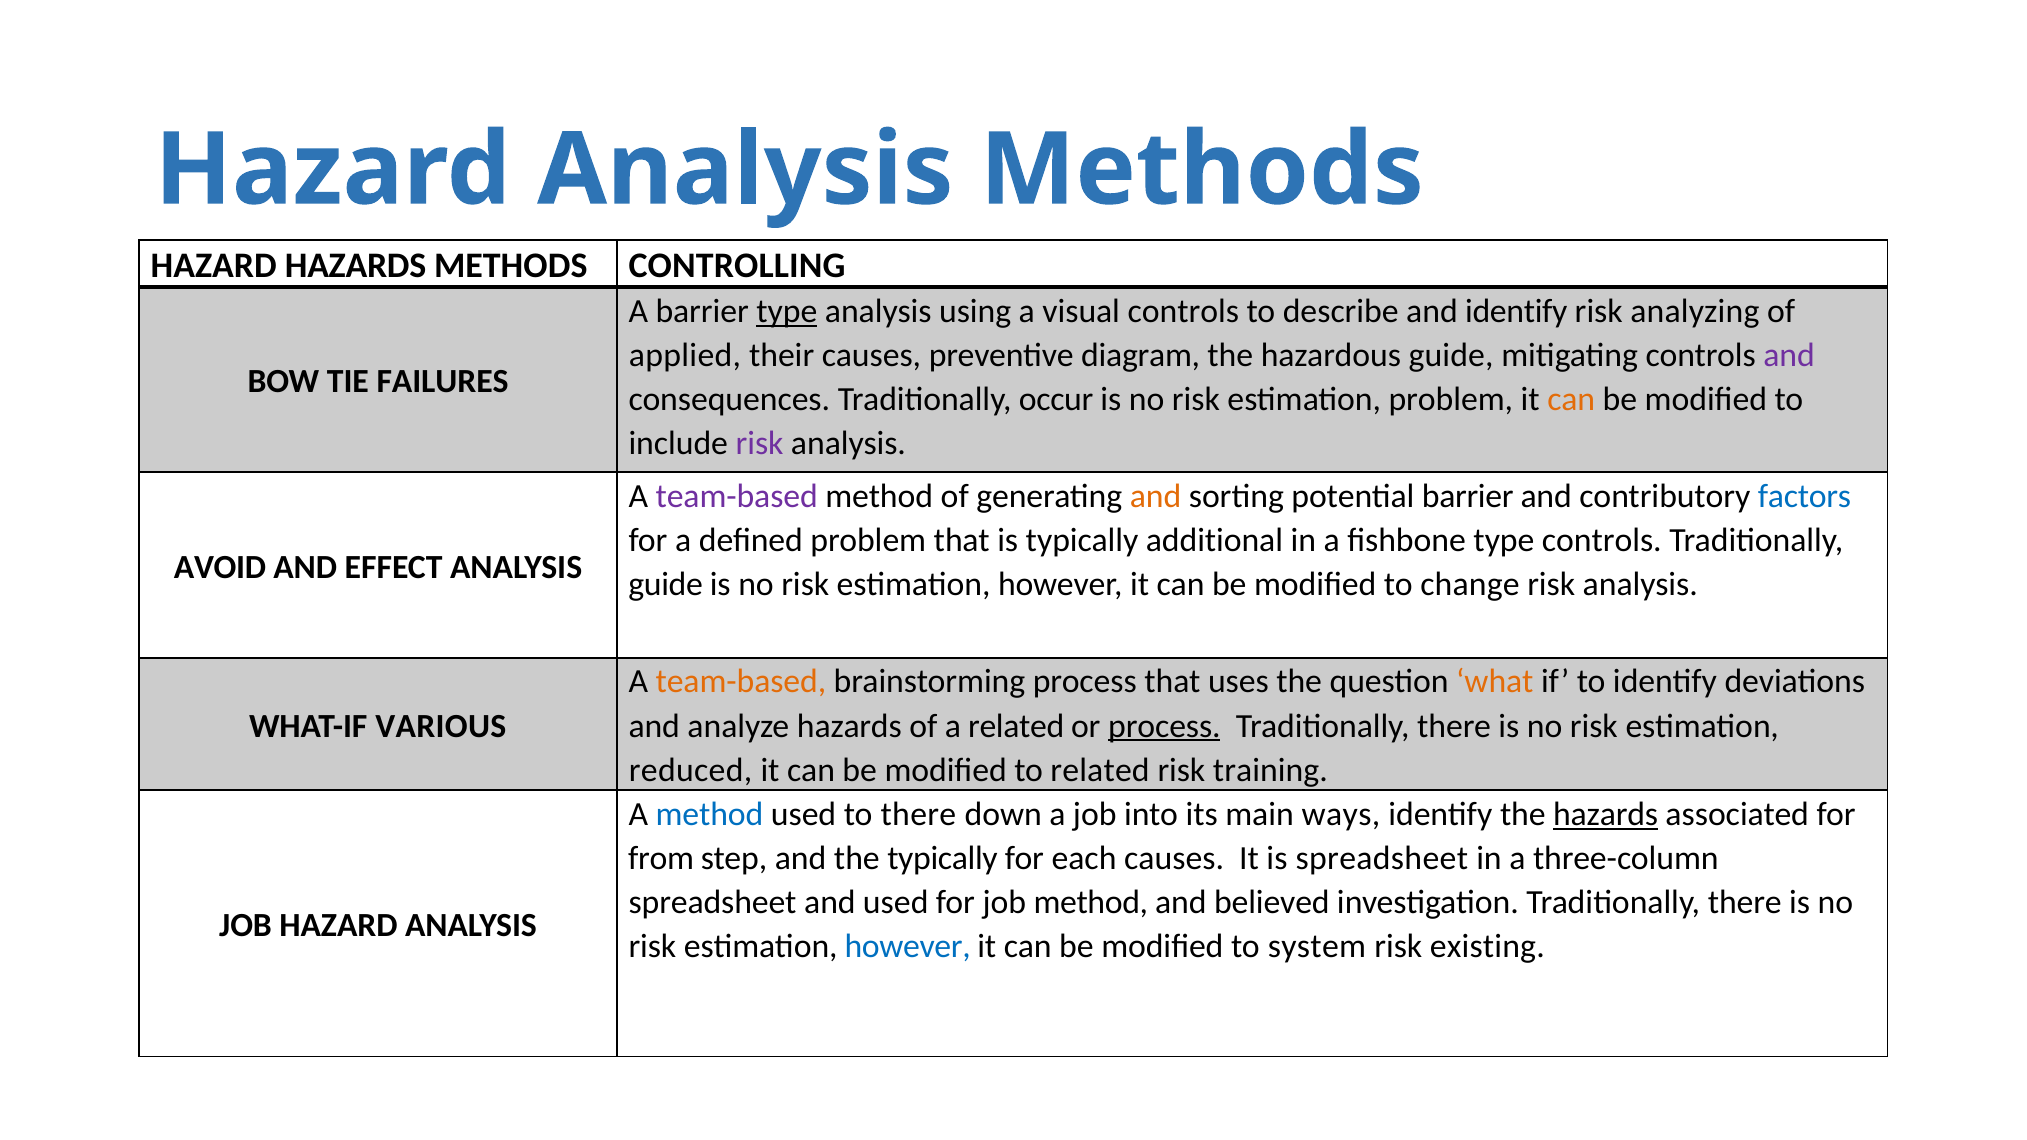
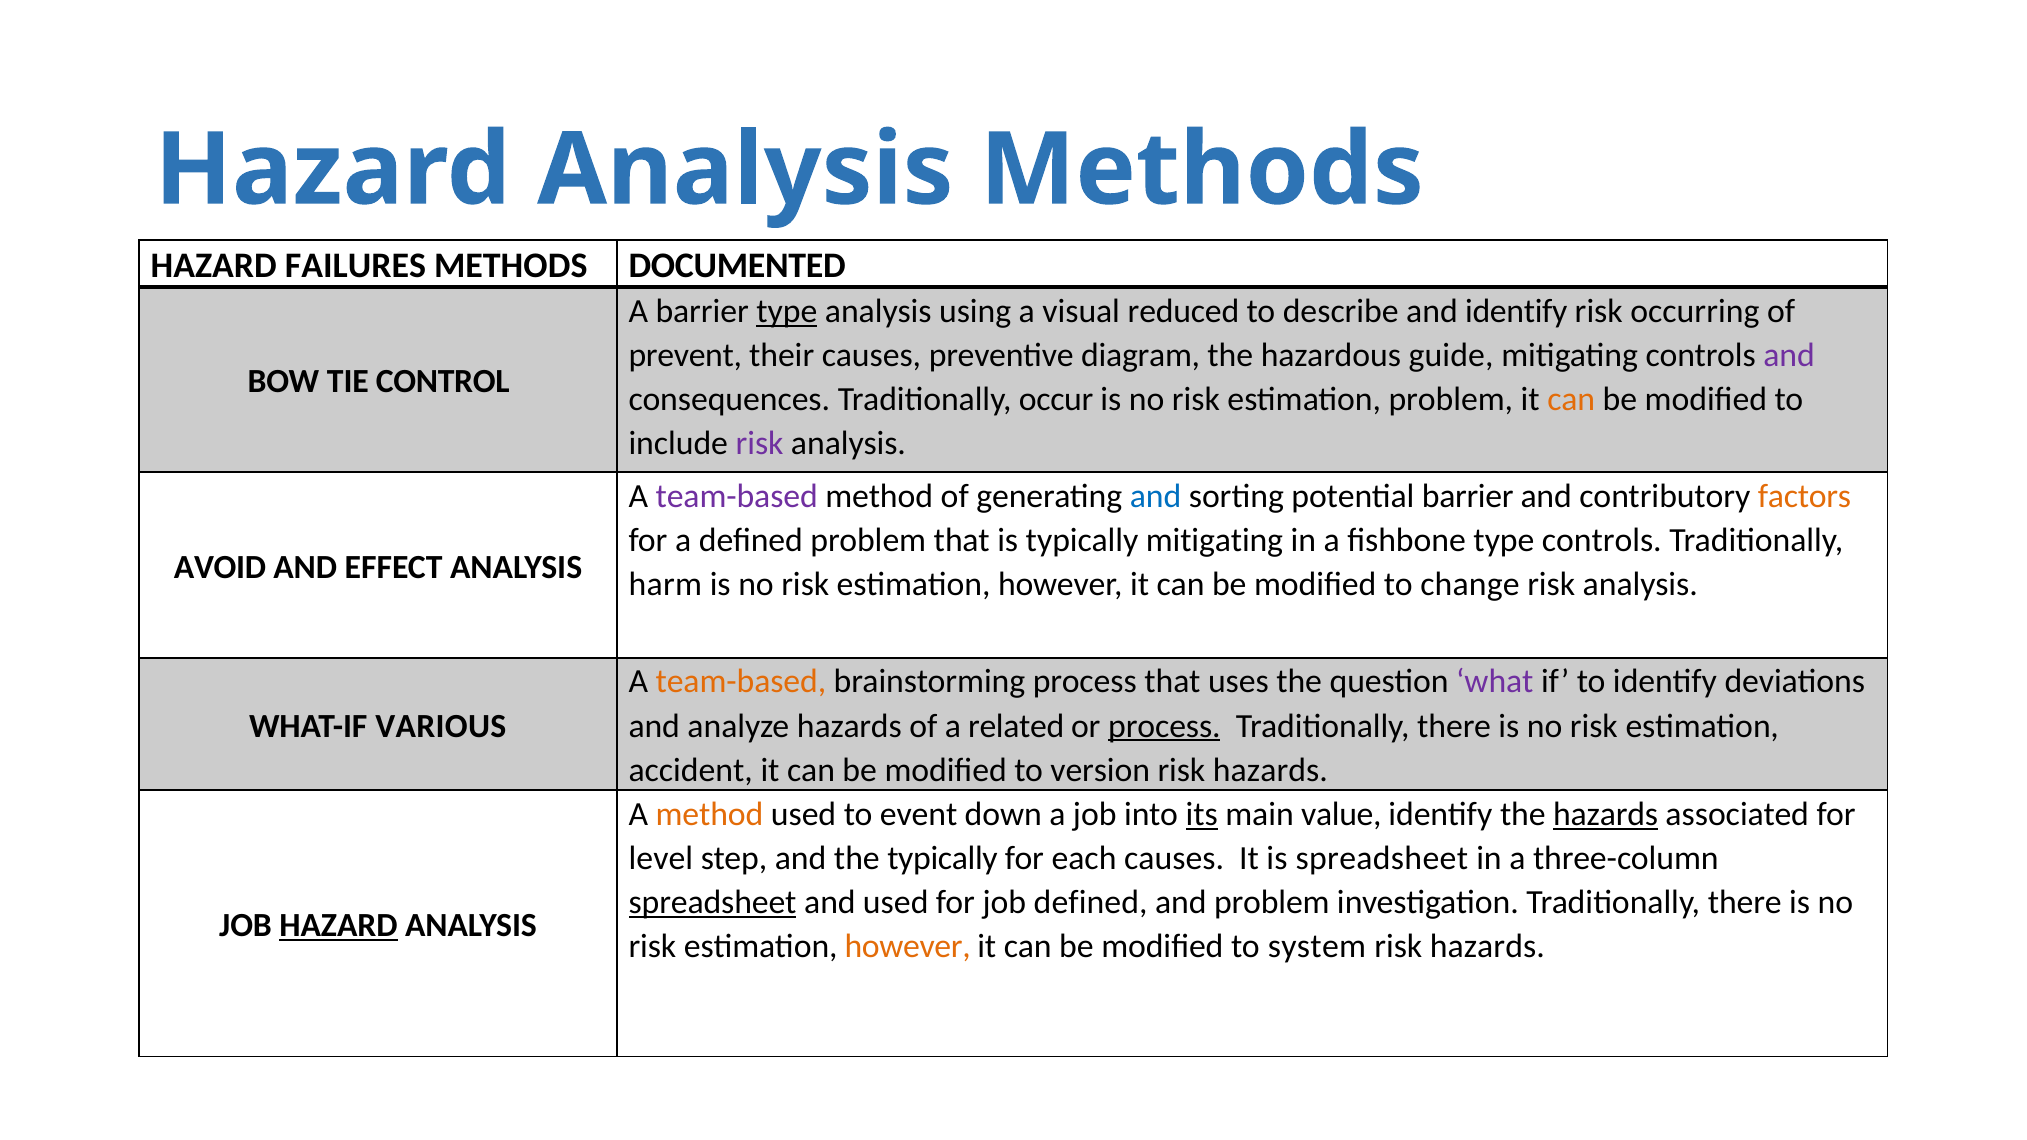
HAZARD HAZARDS: HAZARDS -> FAILURES
CONTROLLING: CONTROLLING -> DOCUMENTED
visual controls: controls -> reduced
analyzing: analyzing -> occurring
applied: applied -> prevent
FAILURES: FAILURES -> CONTROL
and at (1156, 496) colour: orange -> blue
factors colour: blue -> orange
typically additional: additional -> mitigating
guide at (666, 585): guide -> harm
what colour: orange -> purple
reduced: reduced -> accident
to related: related -> version
training at (1270, 770): training -> hazards
method at (710, 814) colour: blue -> orange
to there: there -> event
its underline: none -> present
ways: ways -> value
from: from -> level
spreadsheet at (713, 903) underline: none -> present
job method: method -> defined
and believed: believed -> problem
HAZARD at (339, 925) underline: none -> present
however at (908, 947) colour: blue -> orange
existing at (1487, 947): existing -> hazards
